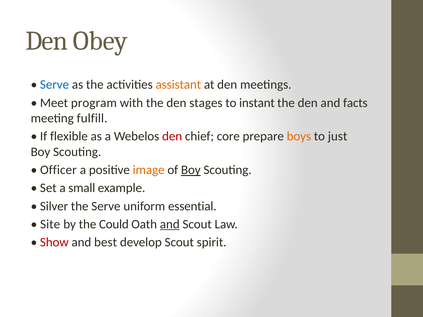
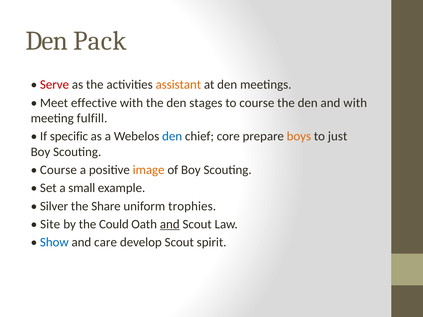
Obey: Obey -> Pack
Serve at (55, 85) colour: blue -> red
program: program -> effective
to instant: instant -> course
and facts: facts -> with
flexible: flexible -> specific
den at (172, 136) colour: red -> blue
Officer at (58, 170): Officer -> Course
Boy at (191, 170) underline: present -> none
the Serve: Serve -> Share
essential: essential -> trophies
Show colour: red -> blue
best: best -> care
